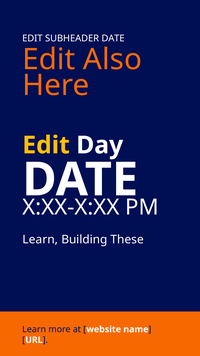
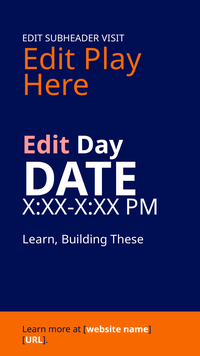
SUBHEADER DATE: DATE -> VISIT
Also: Also -> Play
Edit at (46, 145) colour: yellow -> pink
